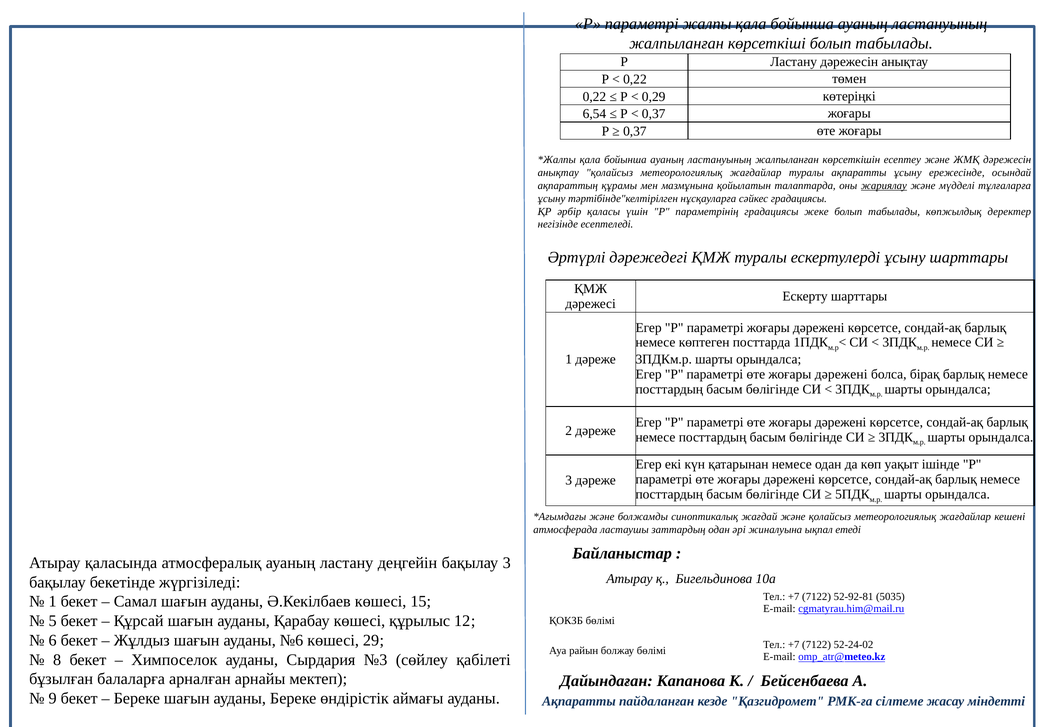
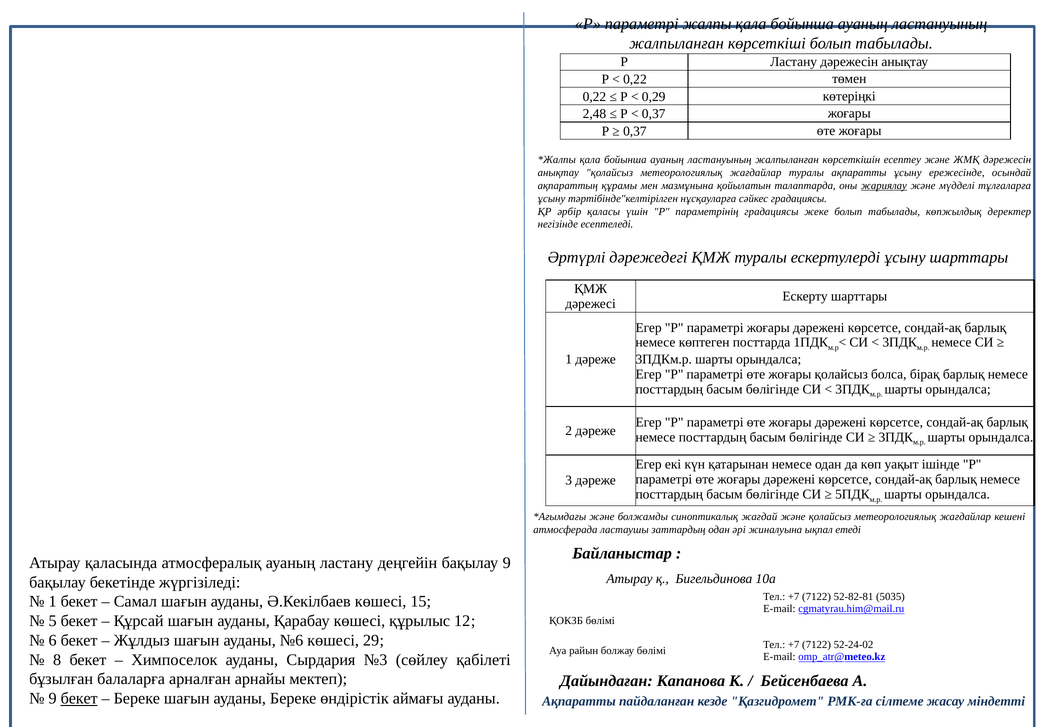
6,54: 6,54 -> 2,48
дәрежені at (841, 375): дәрежені -> қолайсыз
бақылау 3: 3 -> 9
52-92-81: 52-92-81 -> 52-82-81
бекет at (79, 699) underline: none -> present
